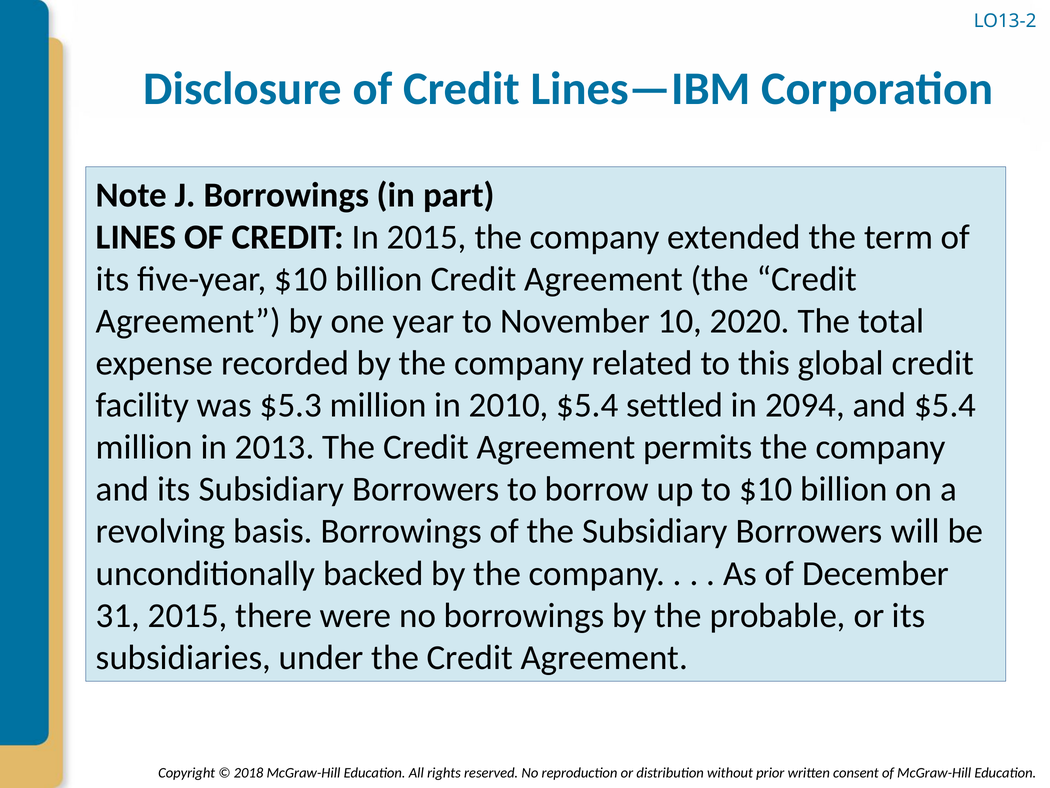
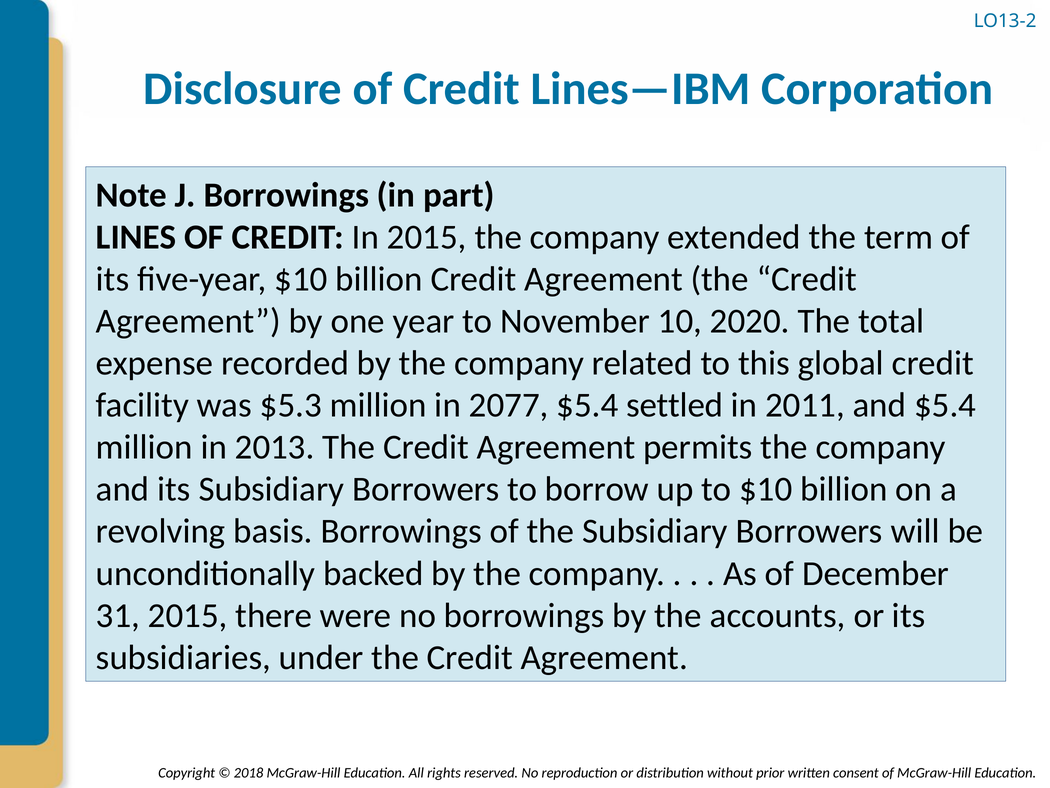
2010: 2010 -> 2077
2094: 2094 -> 2011
probable: probable -> accounts
